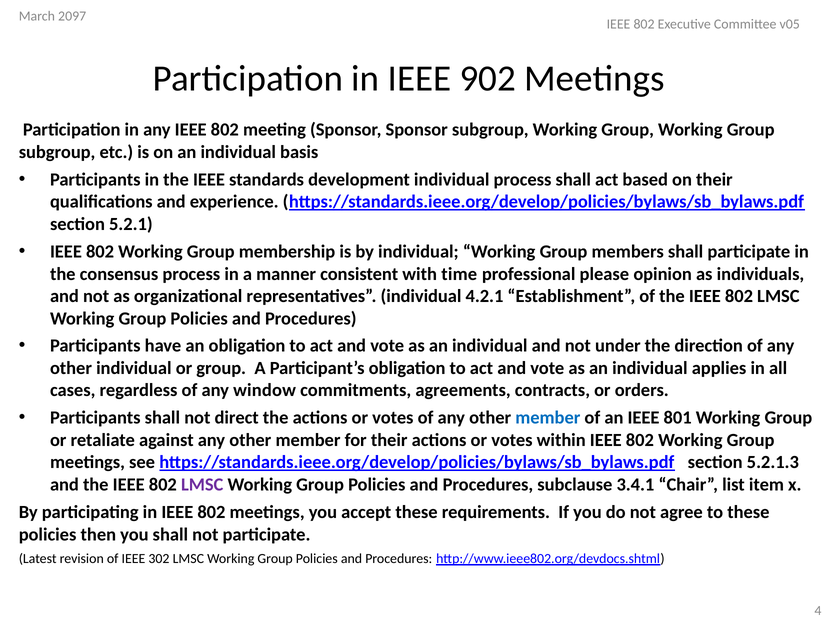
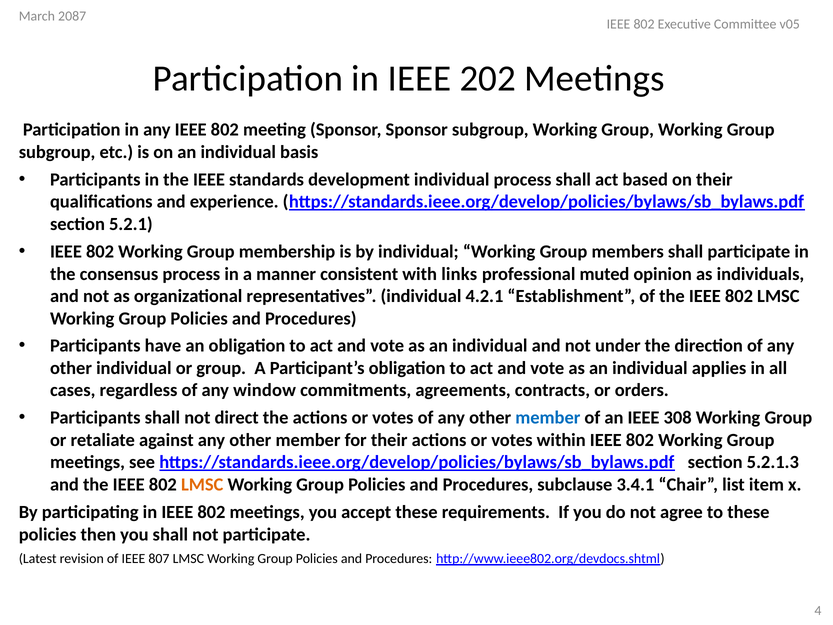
2097: 2097 -> 2087
902: 902 -> 202
time: time -> links
please: please -> muted
801: 801 -> 308
LMSC at (202, 485) colour: purple -> orange
302: 302 -> 807
